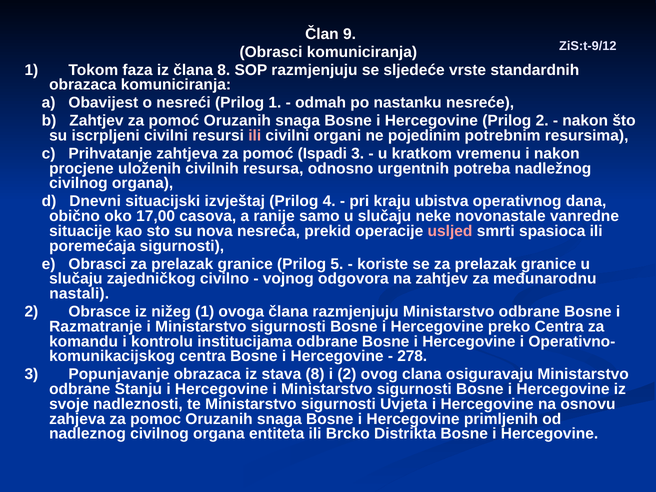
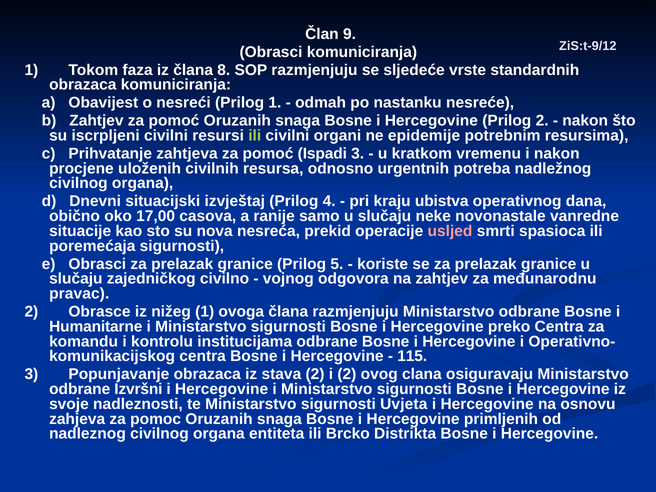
ili at (255, 136) colour: pink -> light green
pojedinim: pojedinim -> epidemije
nastali: nastali -> pravac
Razmatranje: Razmatranje -> Humanitarne
278: 278 -> 115
stava 8: 8 -> 2
Stanju: Stanju -> Izvršni
